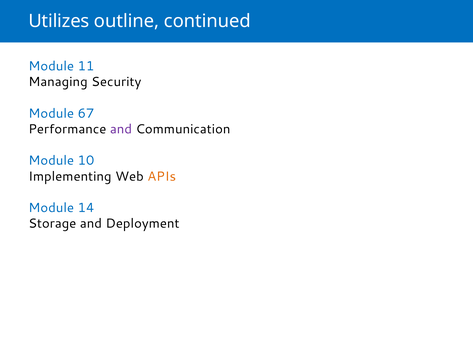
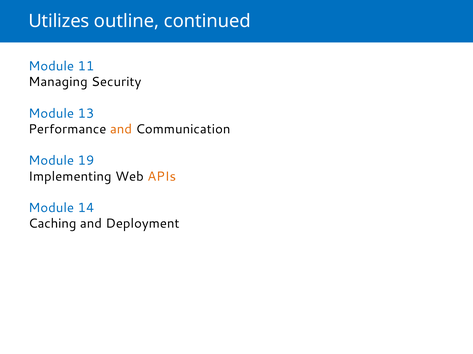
67: 67 -> 13
and at (121, 129) colour: purple -> orange
10: 10 -> 19
Storage: Storage -> Caching
